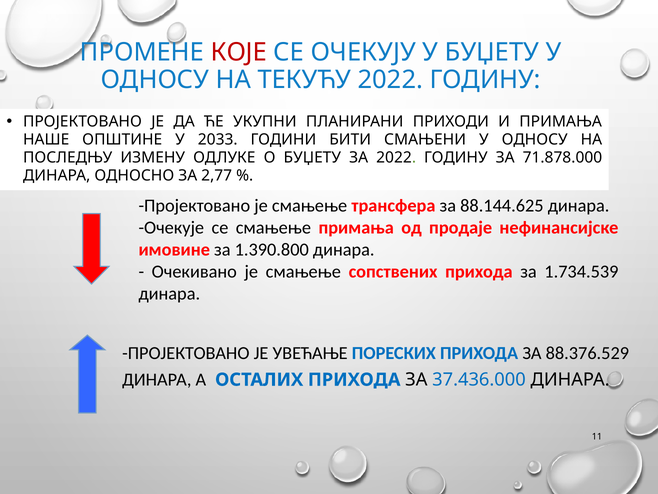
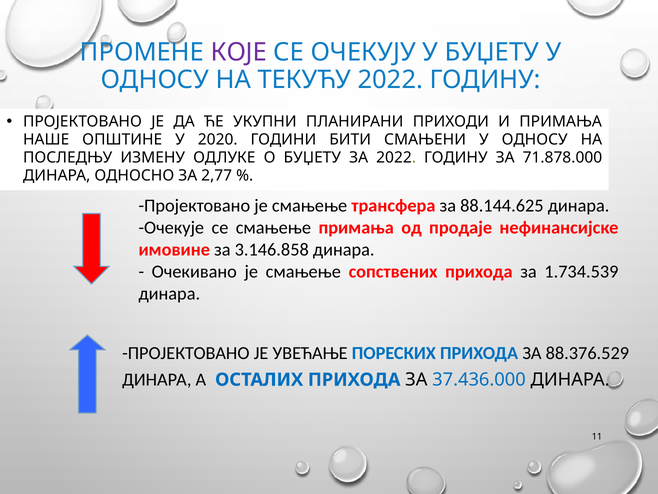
КОЈЕ colour: red -> purple
2033: 2033 -> 2020
1.390.800: 1.390.800 -> 3.146.858
